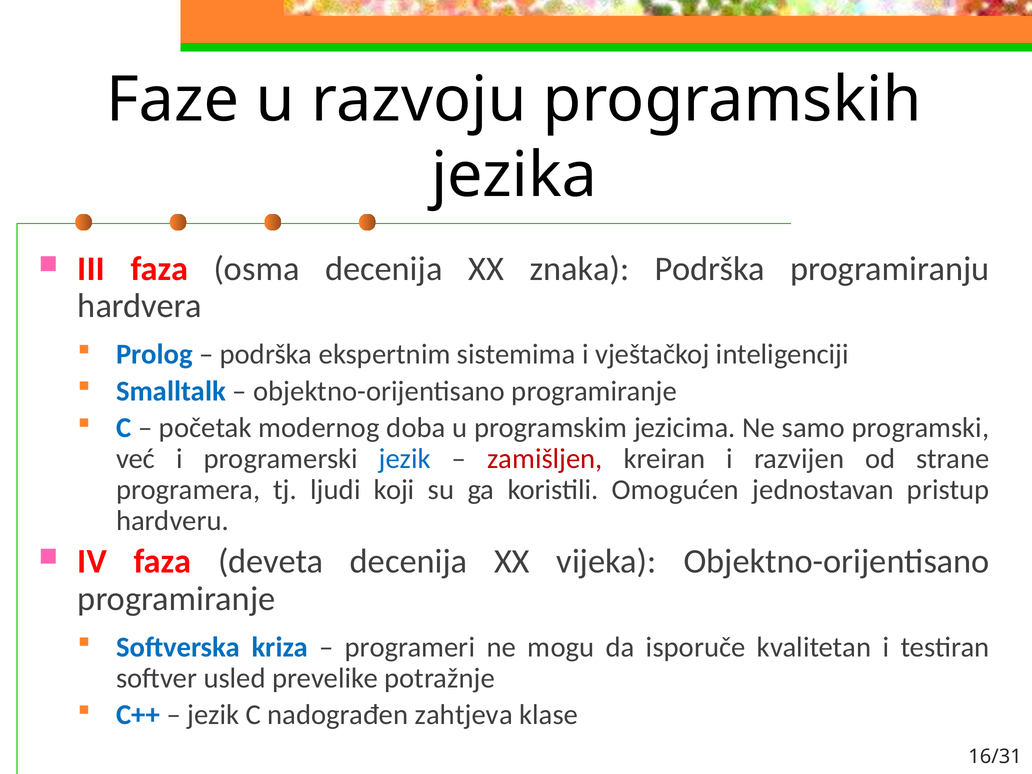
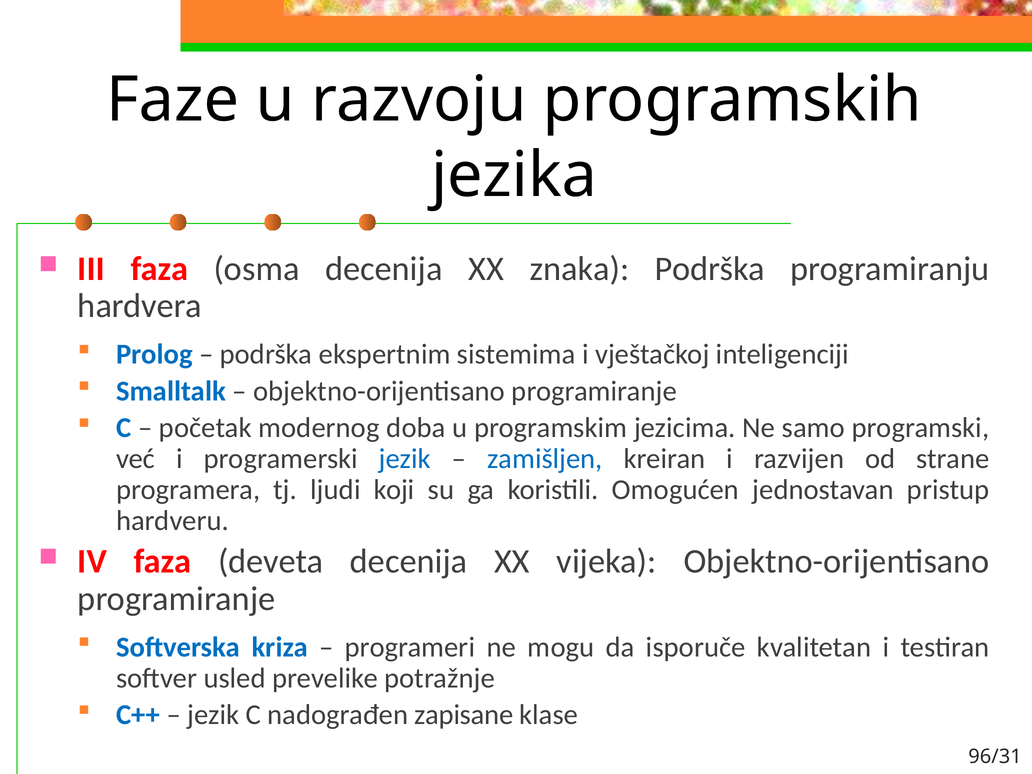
zamišljen colour: red -> blue
zahtjeva: zahtjeva -> zapisane
16/31: 16/31 -> 96/31
